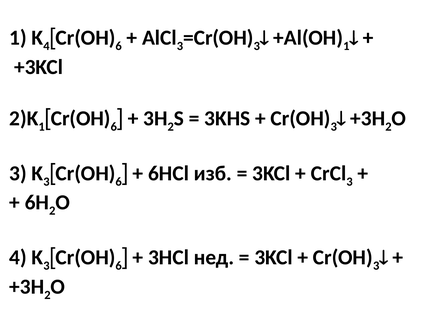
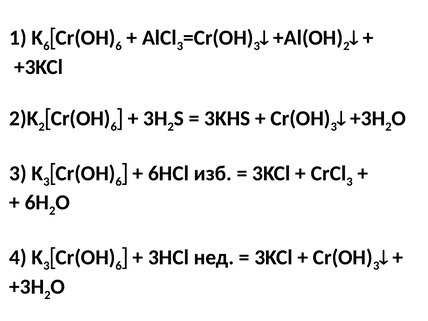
4 at (46, 46): 4 -> 6
1 at (346, 46): 1 -> 2
1 at (42, 127): 1 -> 2
